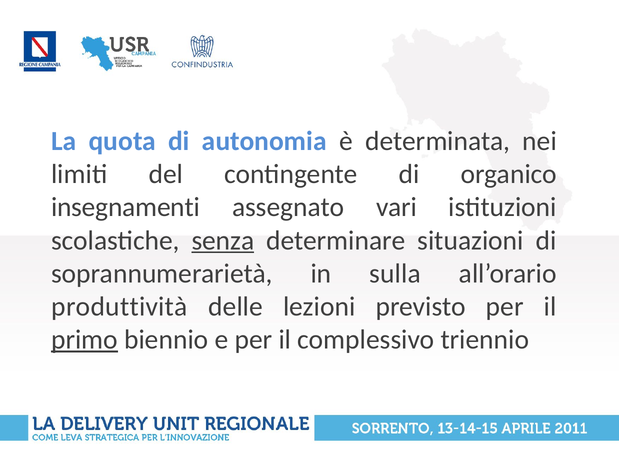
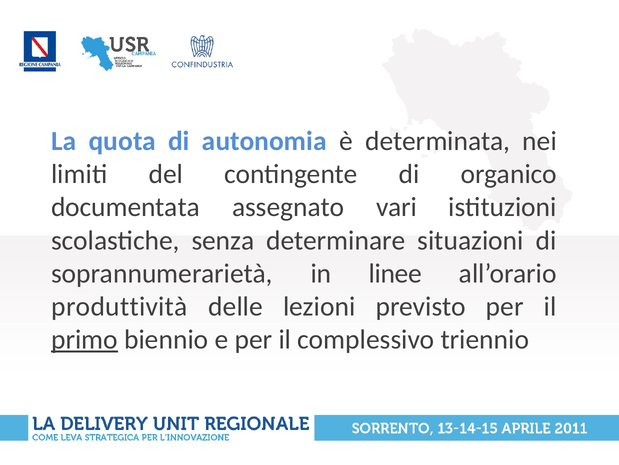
insegnamenti: insegnamenti -> documentata
senza underline: present -> none
sulla: sulla -> linee
